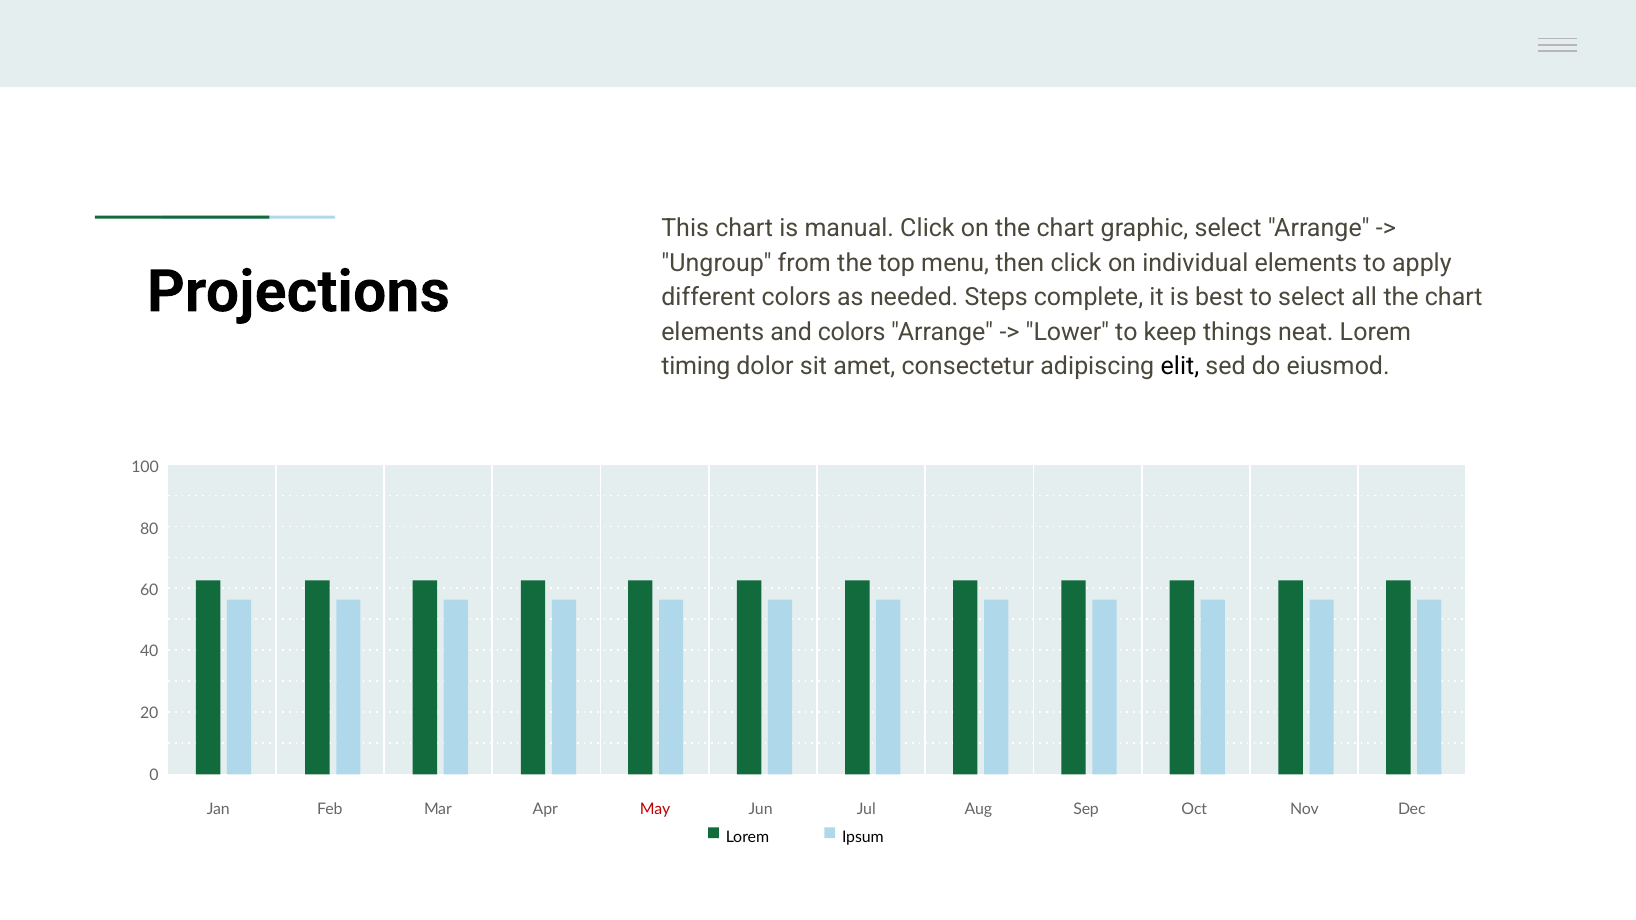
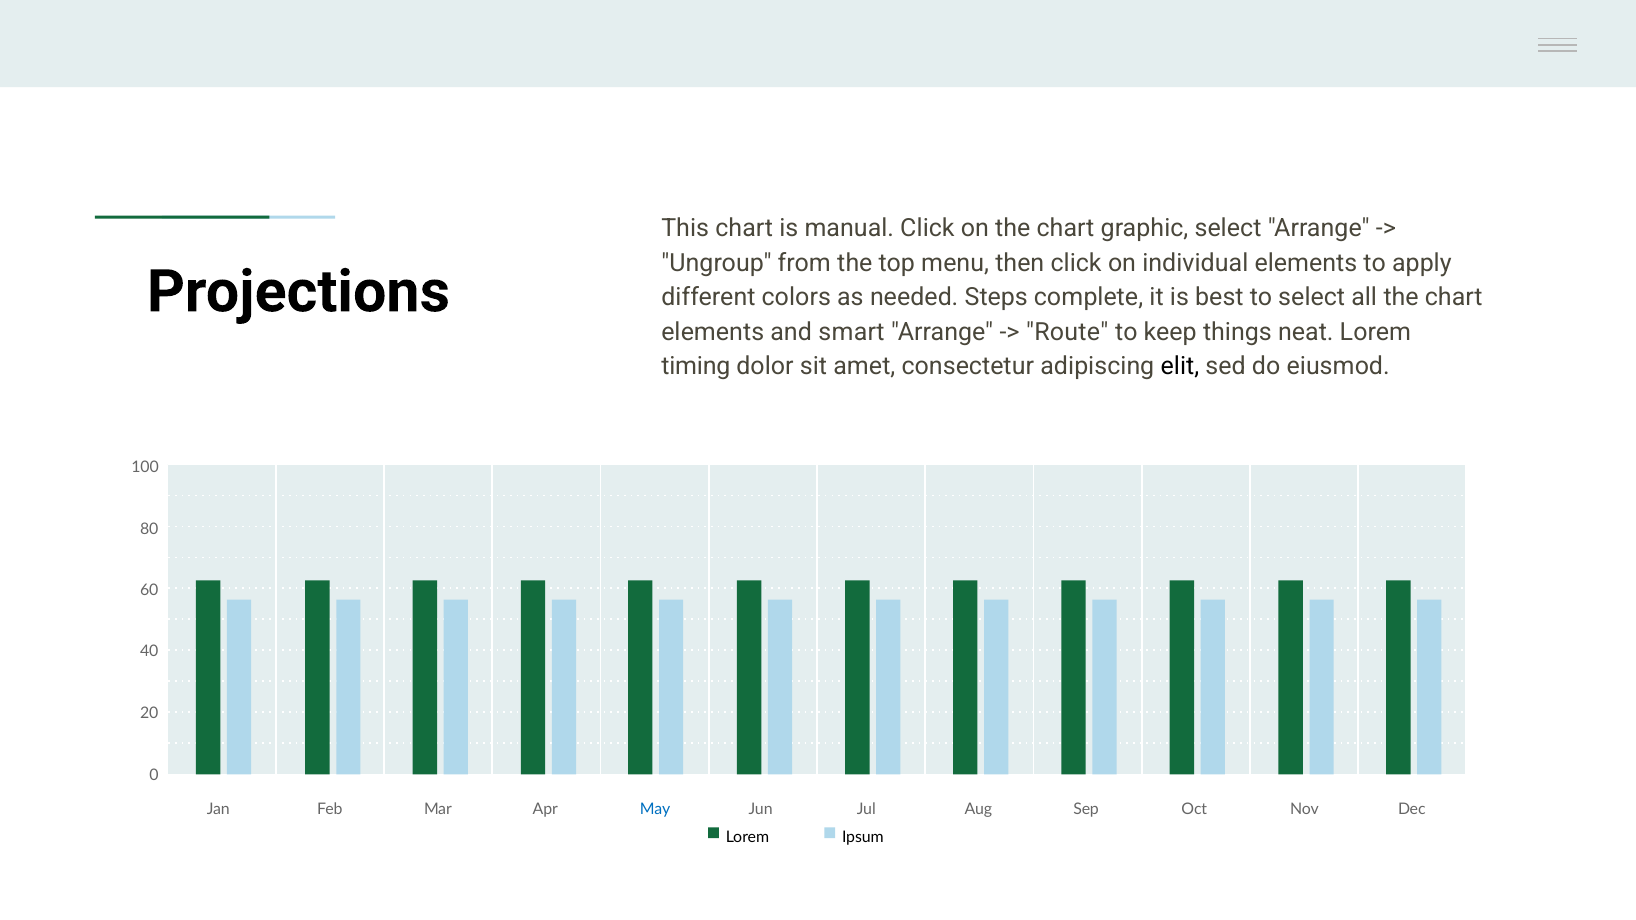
and colors: colors -> smart
Lower: Lower -> Route
May colour: red -> blue
